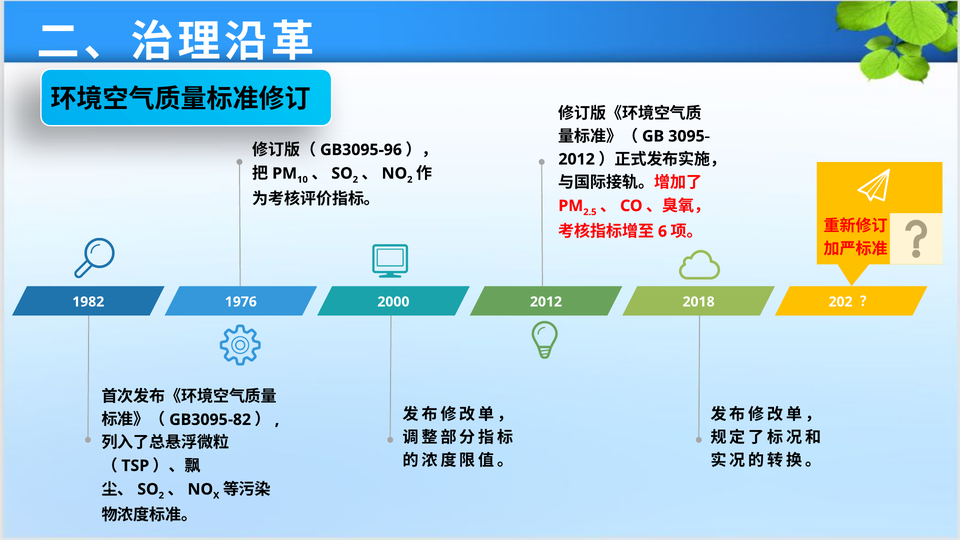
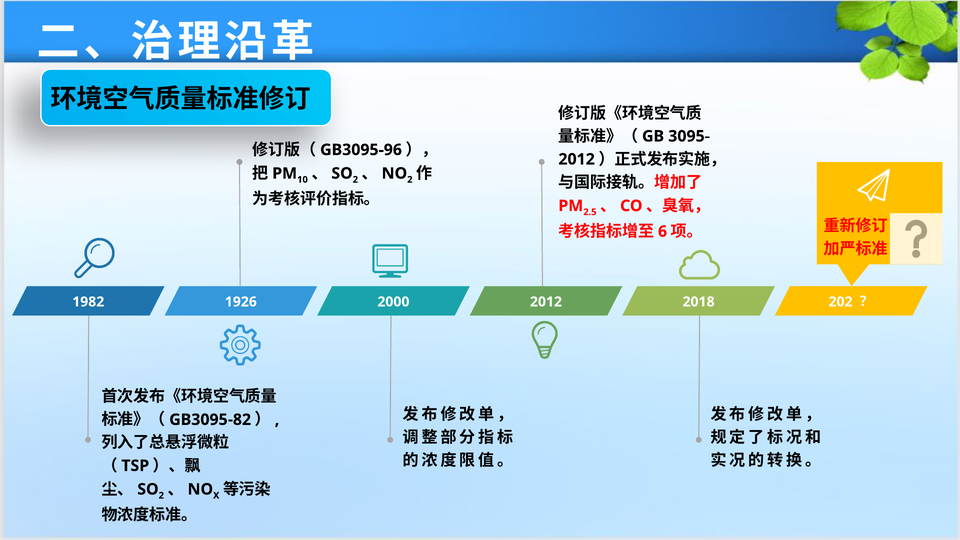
1976: 1976 -> 1926
